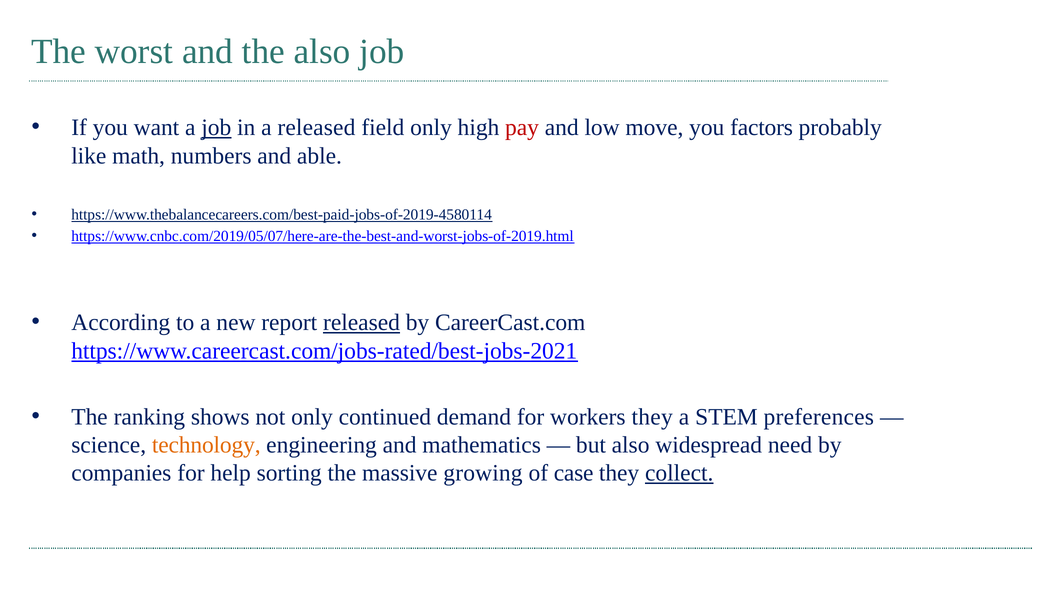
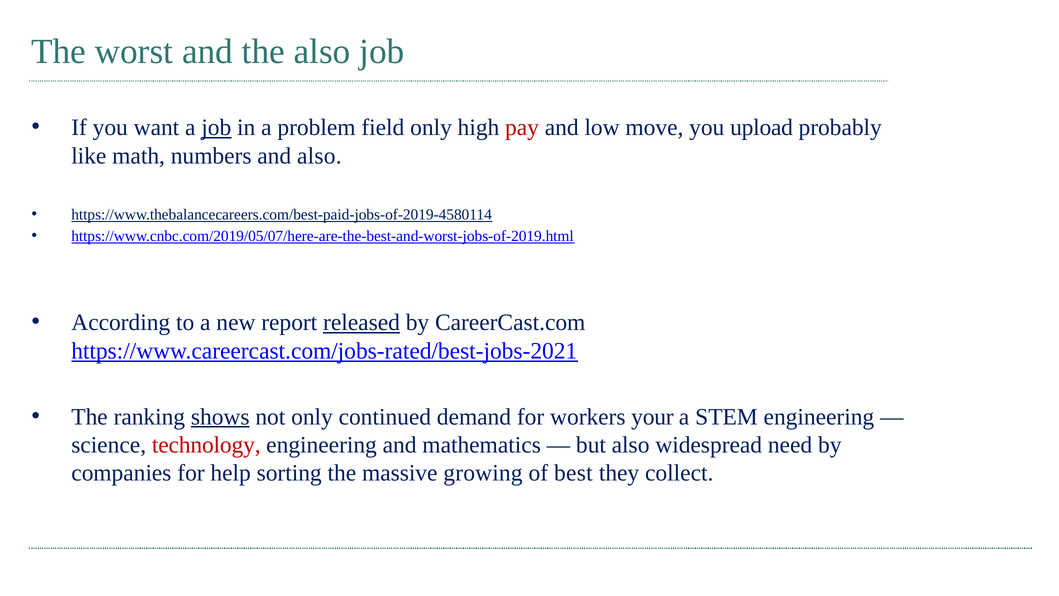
a released: released -> problem
factors: factors -> upload
and able: able -> also
shows underline: none -> present
workers they: they -> your
STEM preferences: preferences -> engineering
technology colour: orange -> red
case: case -> best
collect underline: present -> none
